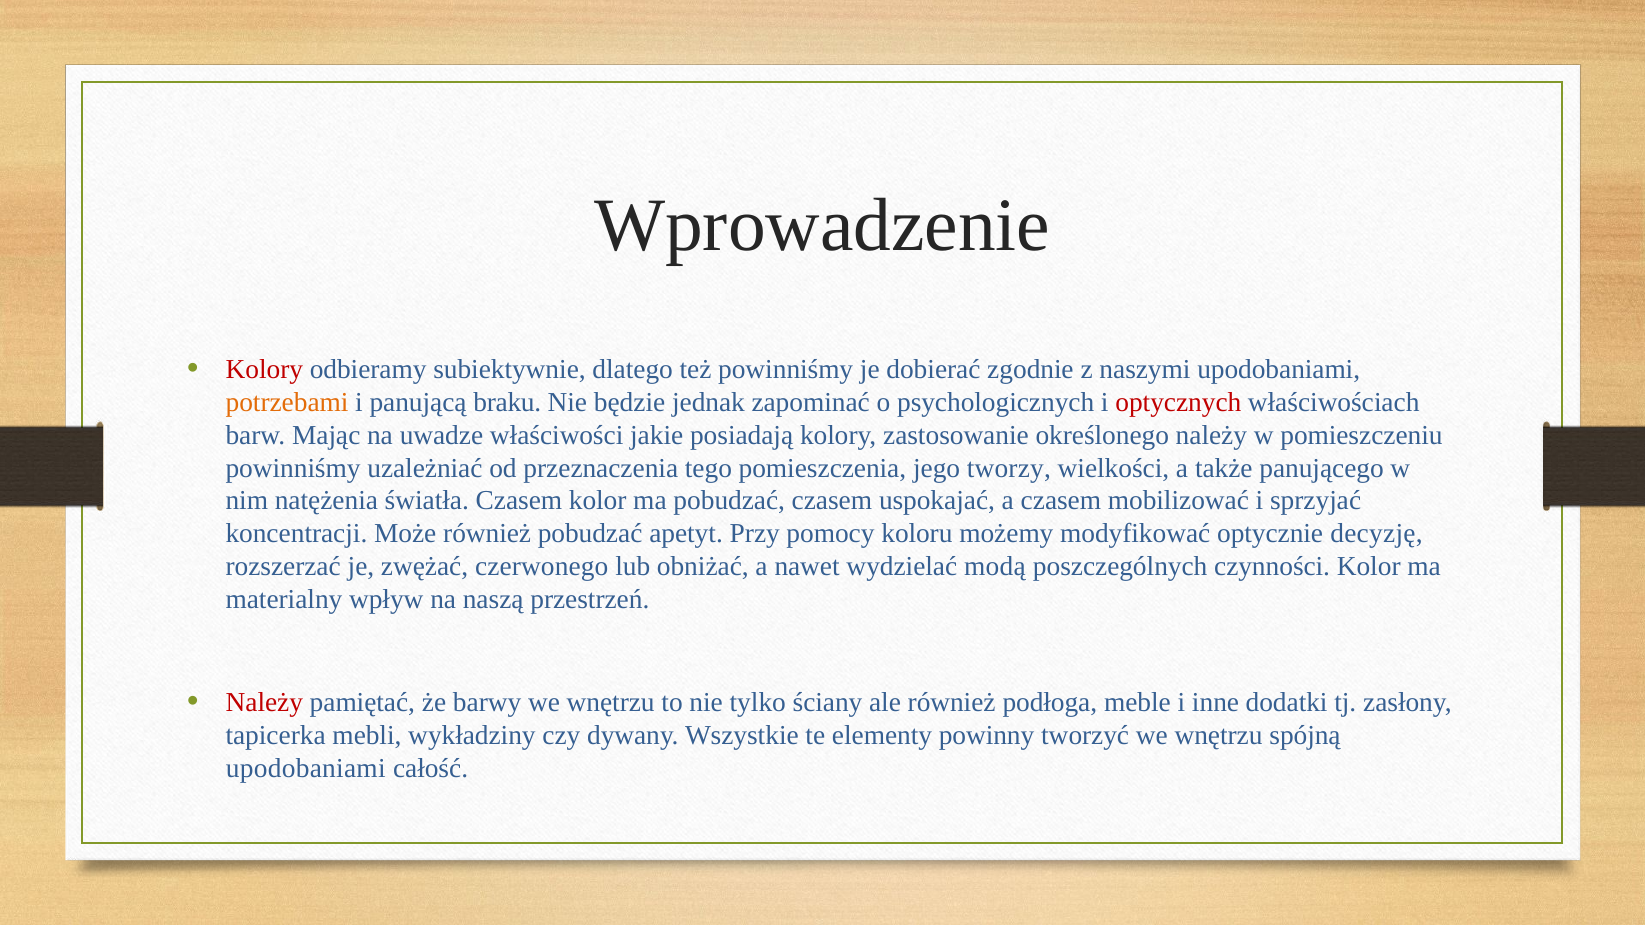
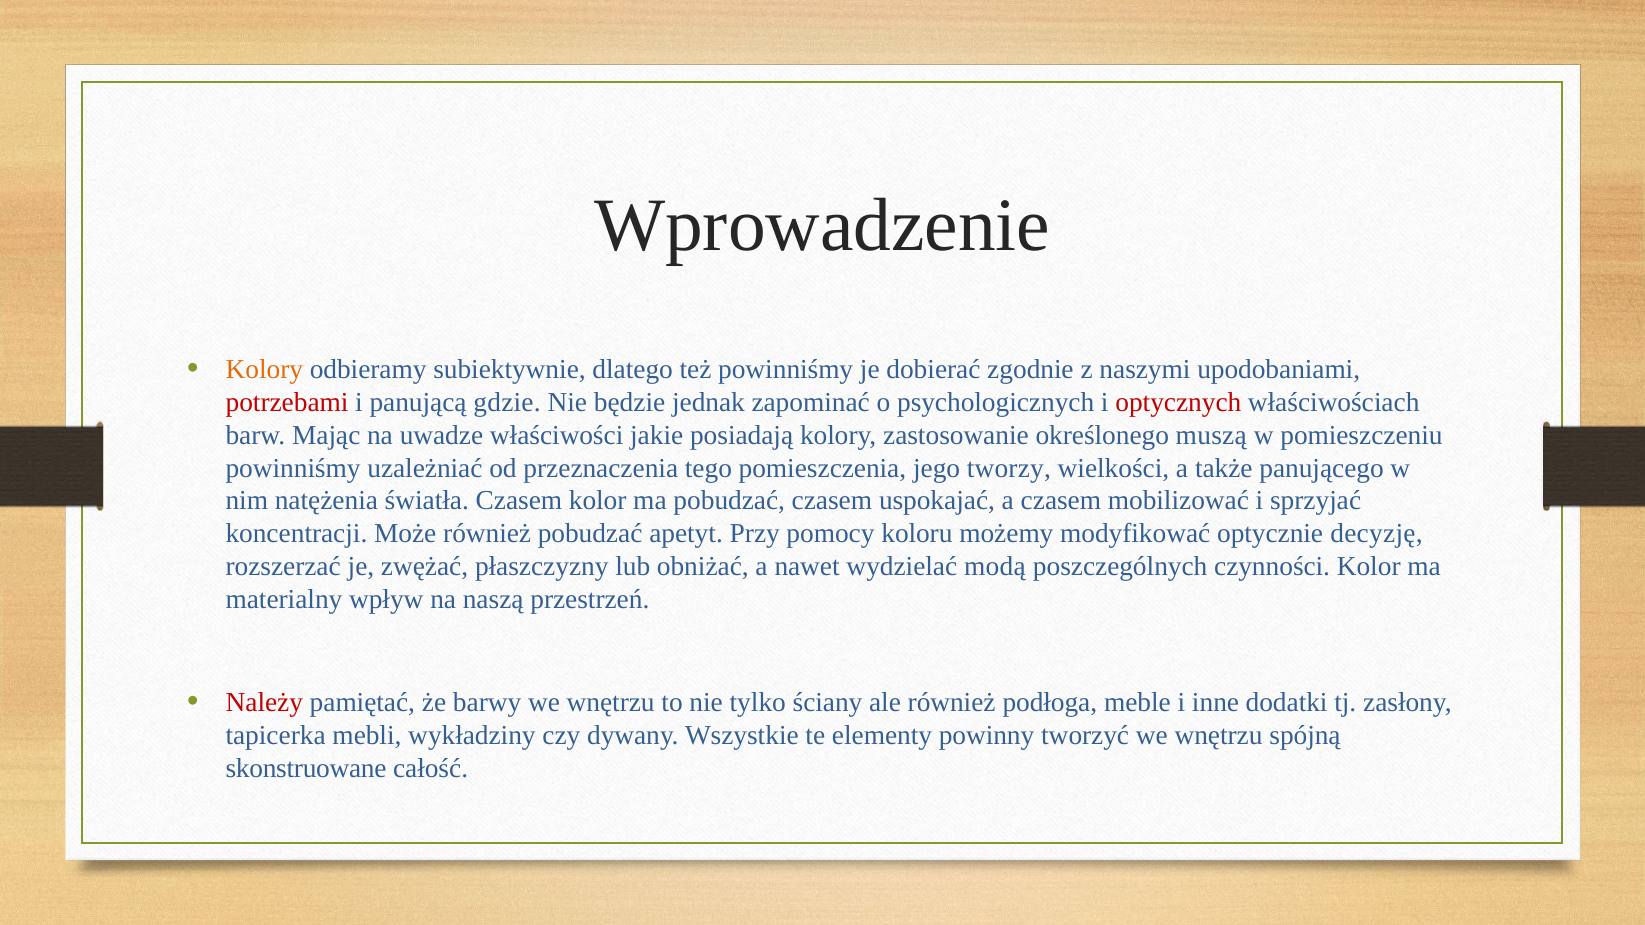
Kolory at (264, 370) colour: red -> orange
potrzebami colour: orange -> red
braku: braku -> gdzie
określonego należy: należy -> muszą
czerwonego: czerwonego -> płaszczyzny
upodobaniami at (306, 768): upodobaniami -> skonstruowane
